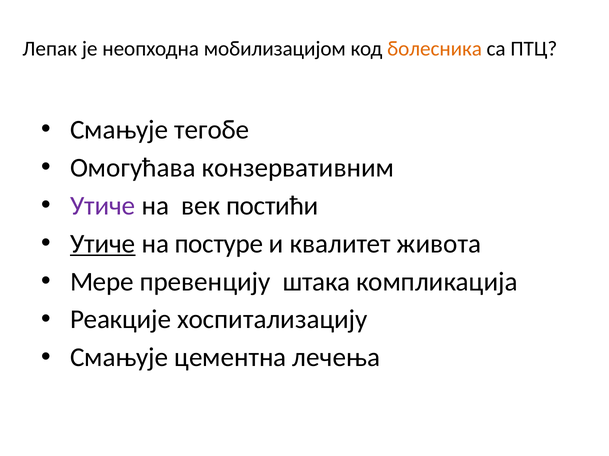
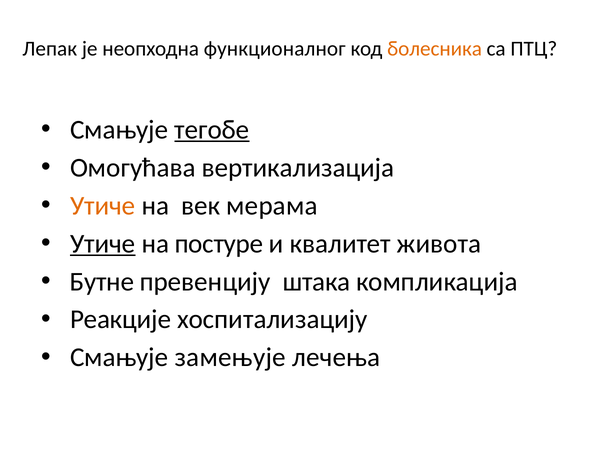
мобилизацијом: мобилизацијом -> функционалног
тегобе underline: none -> present
конзервативним: конзервативним -> вертикализација
Утиче at (103, 206) colour: purple -> orange
постићи: постићи -> мерама
Мере: Мере -> Бутне
цементна: цементна -> замењује
